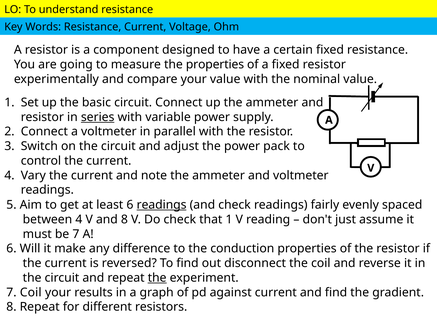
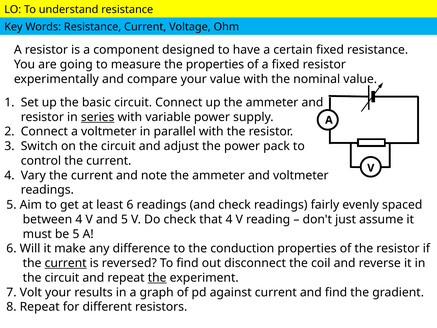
readings at (162, 205) underline: present -> none
and 8: 8 -> 5
that 1: 1 -> 4
be 7: 7 -> 5
current at (66, 263) underline: none -> present
7 Coil: Coil -> Volt
